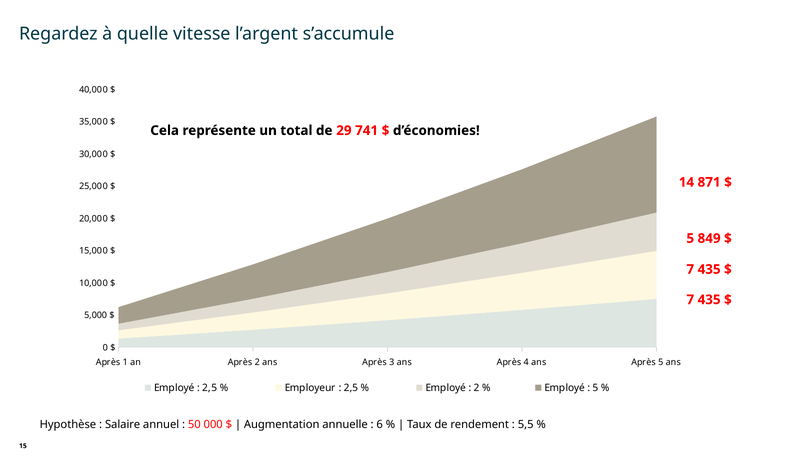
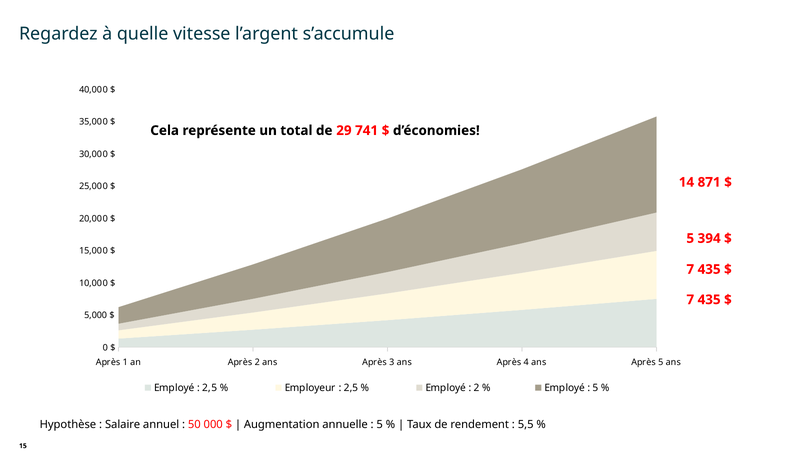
849: 849 -> 394
6 at (380, 424): 6 -> 5
